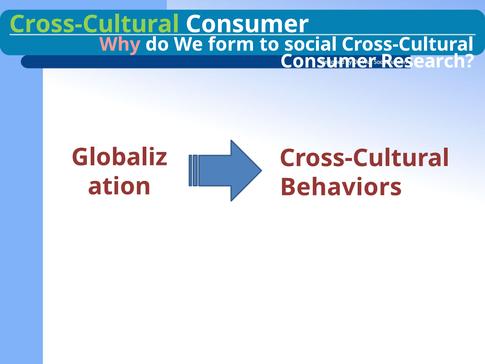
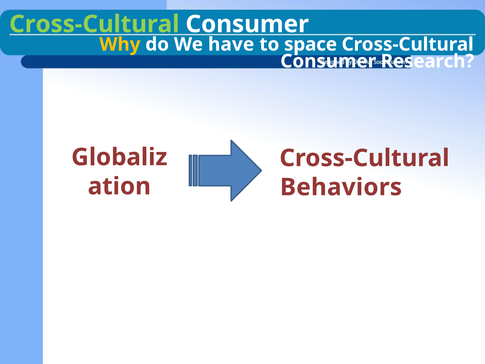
Why colour: pink -> yellow
form: form -> have
social: social -> space
